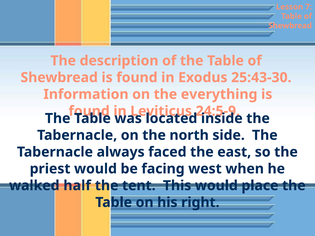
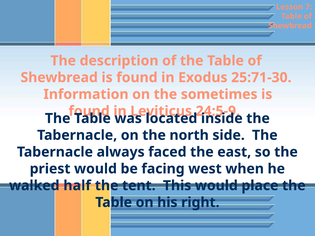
25:43-30: 25:43-30 -> 25:71-30
everything: everything -> sometimes
